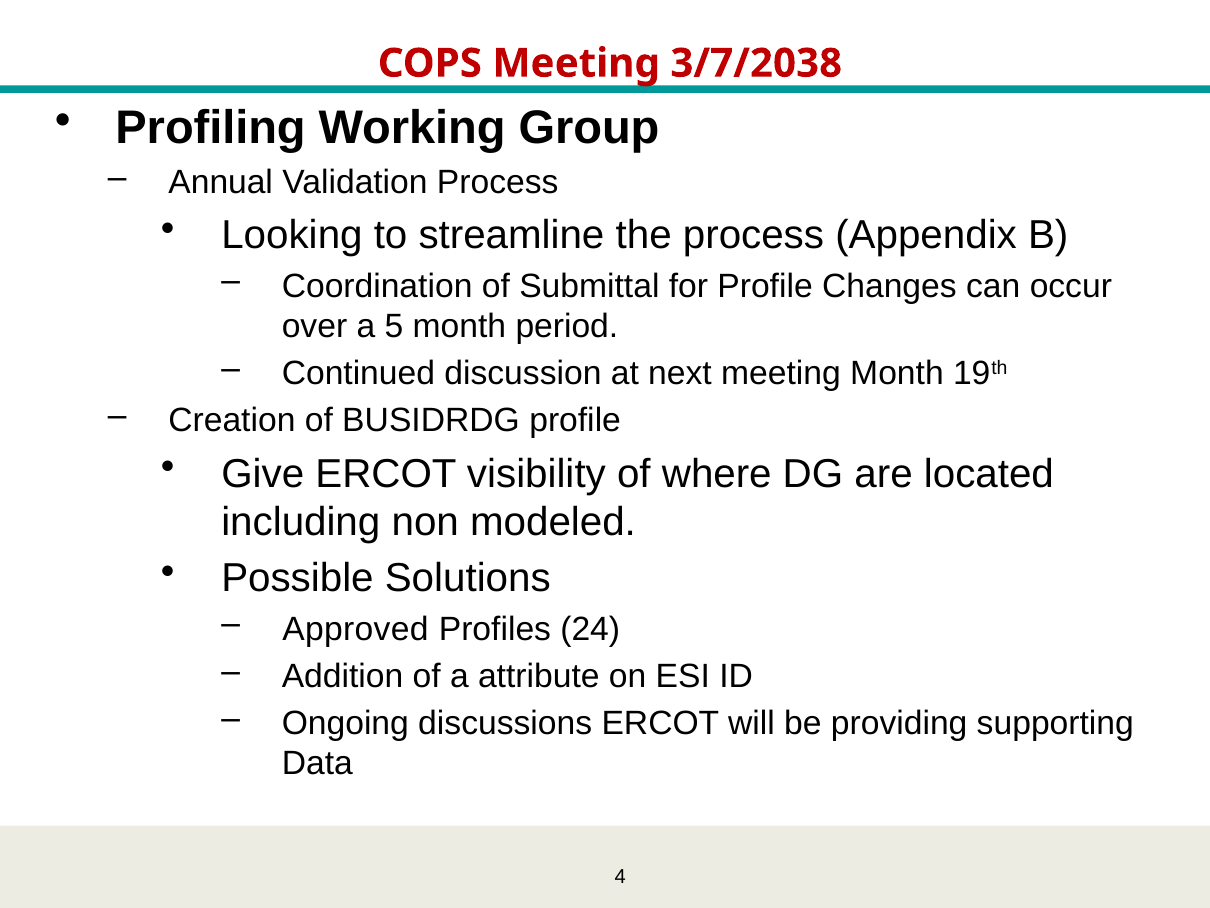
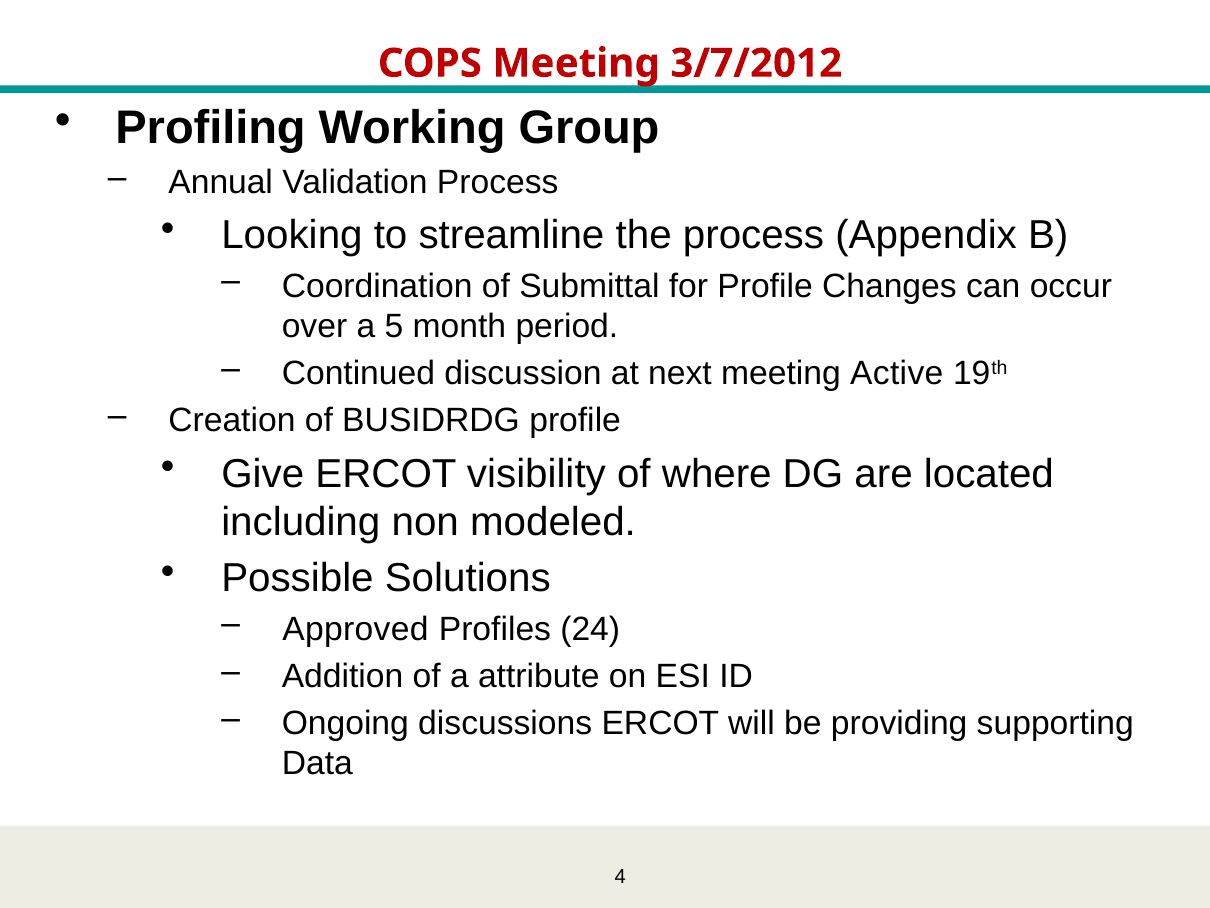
3/7/2038: 3/7/2038 -> 3/7/2012
meeting Month: Month -> Active
